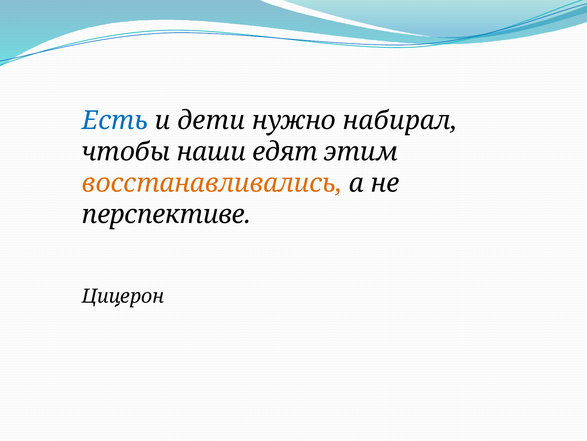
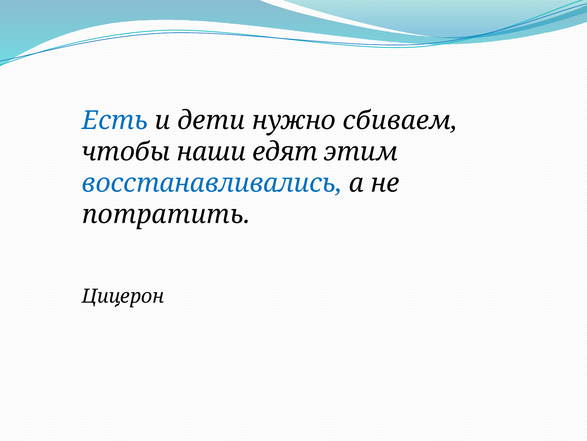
набирал: набирал -> сбиваем
восстанавливались colour: orange -> blue
перспективе: перспективе -> потратить
